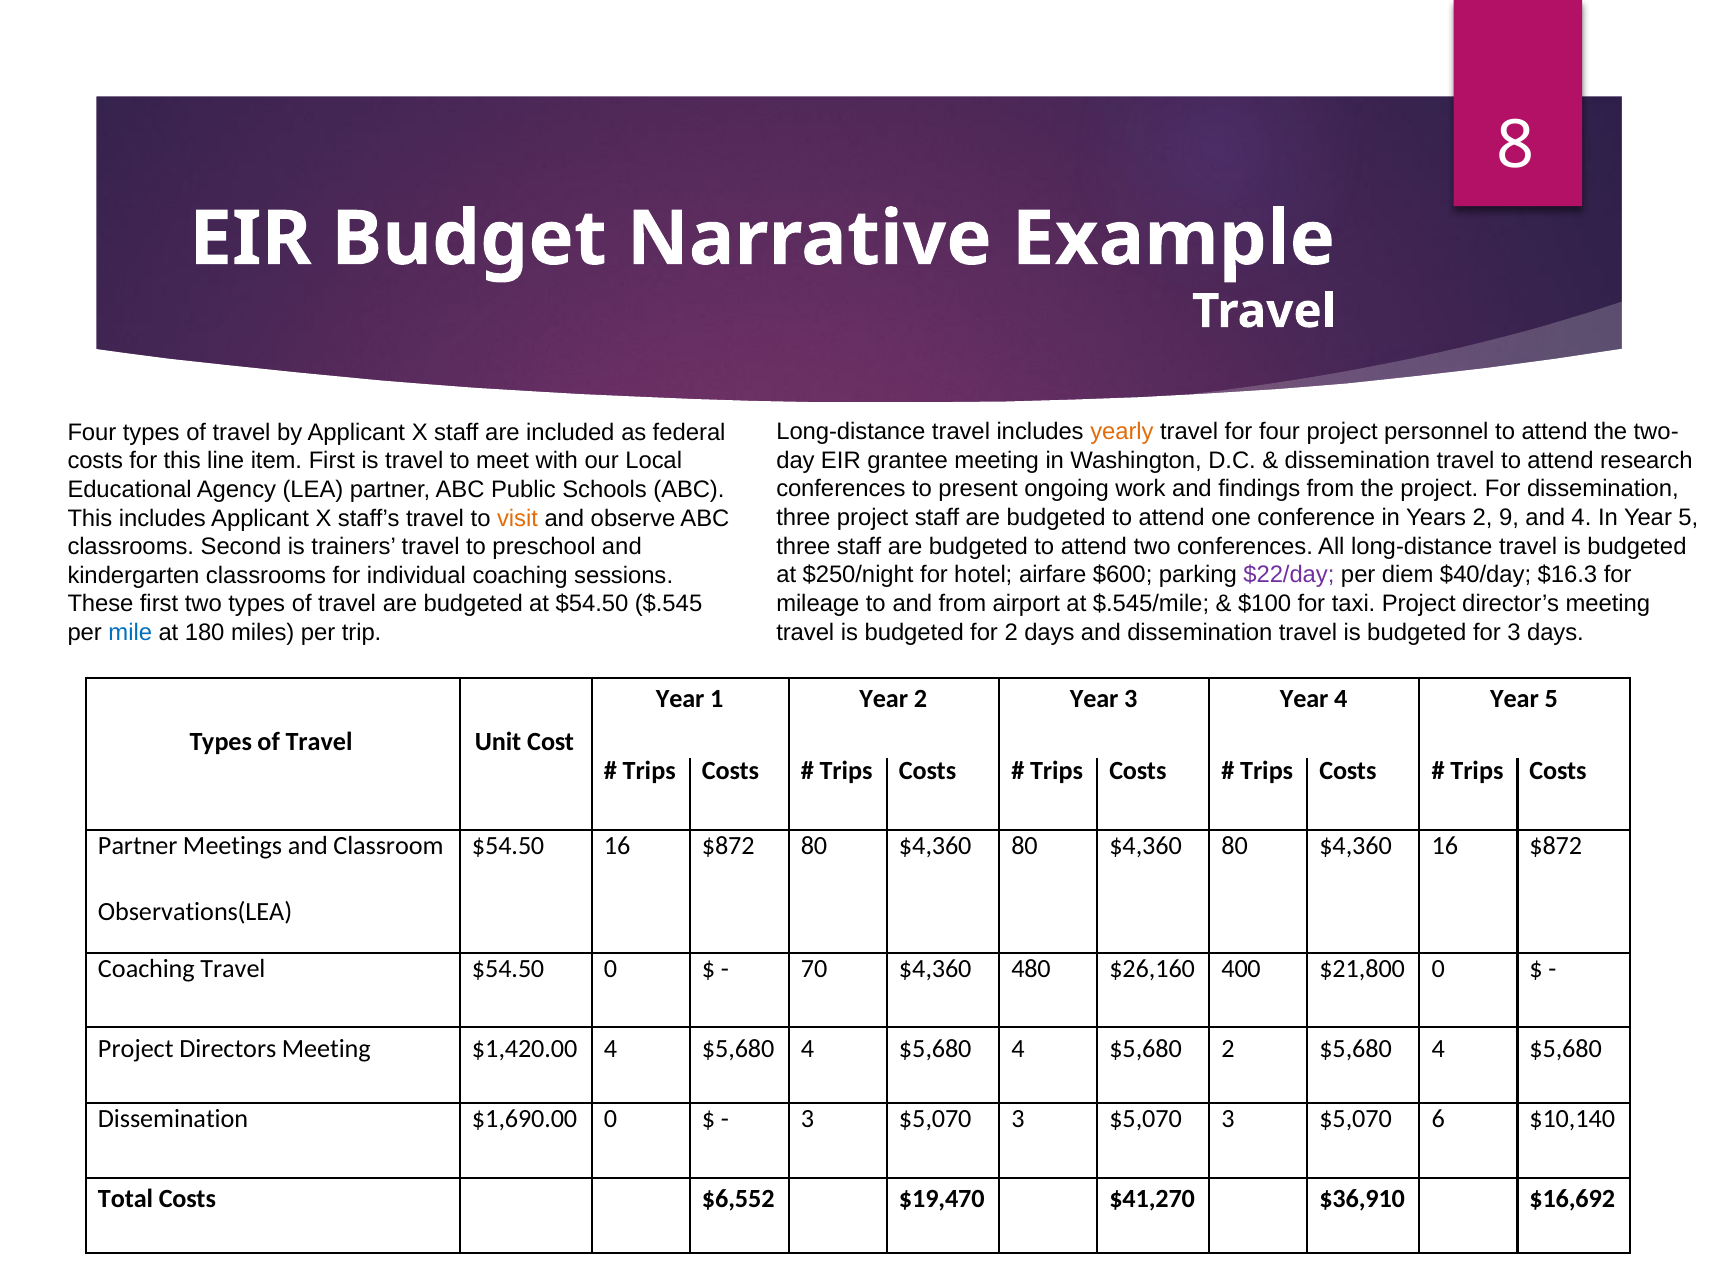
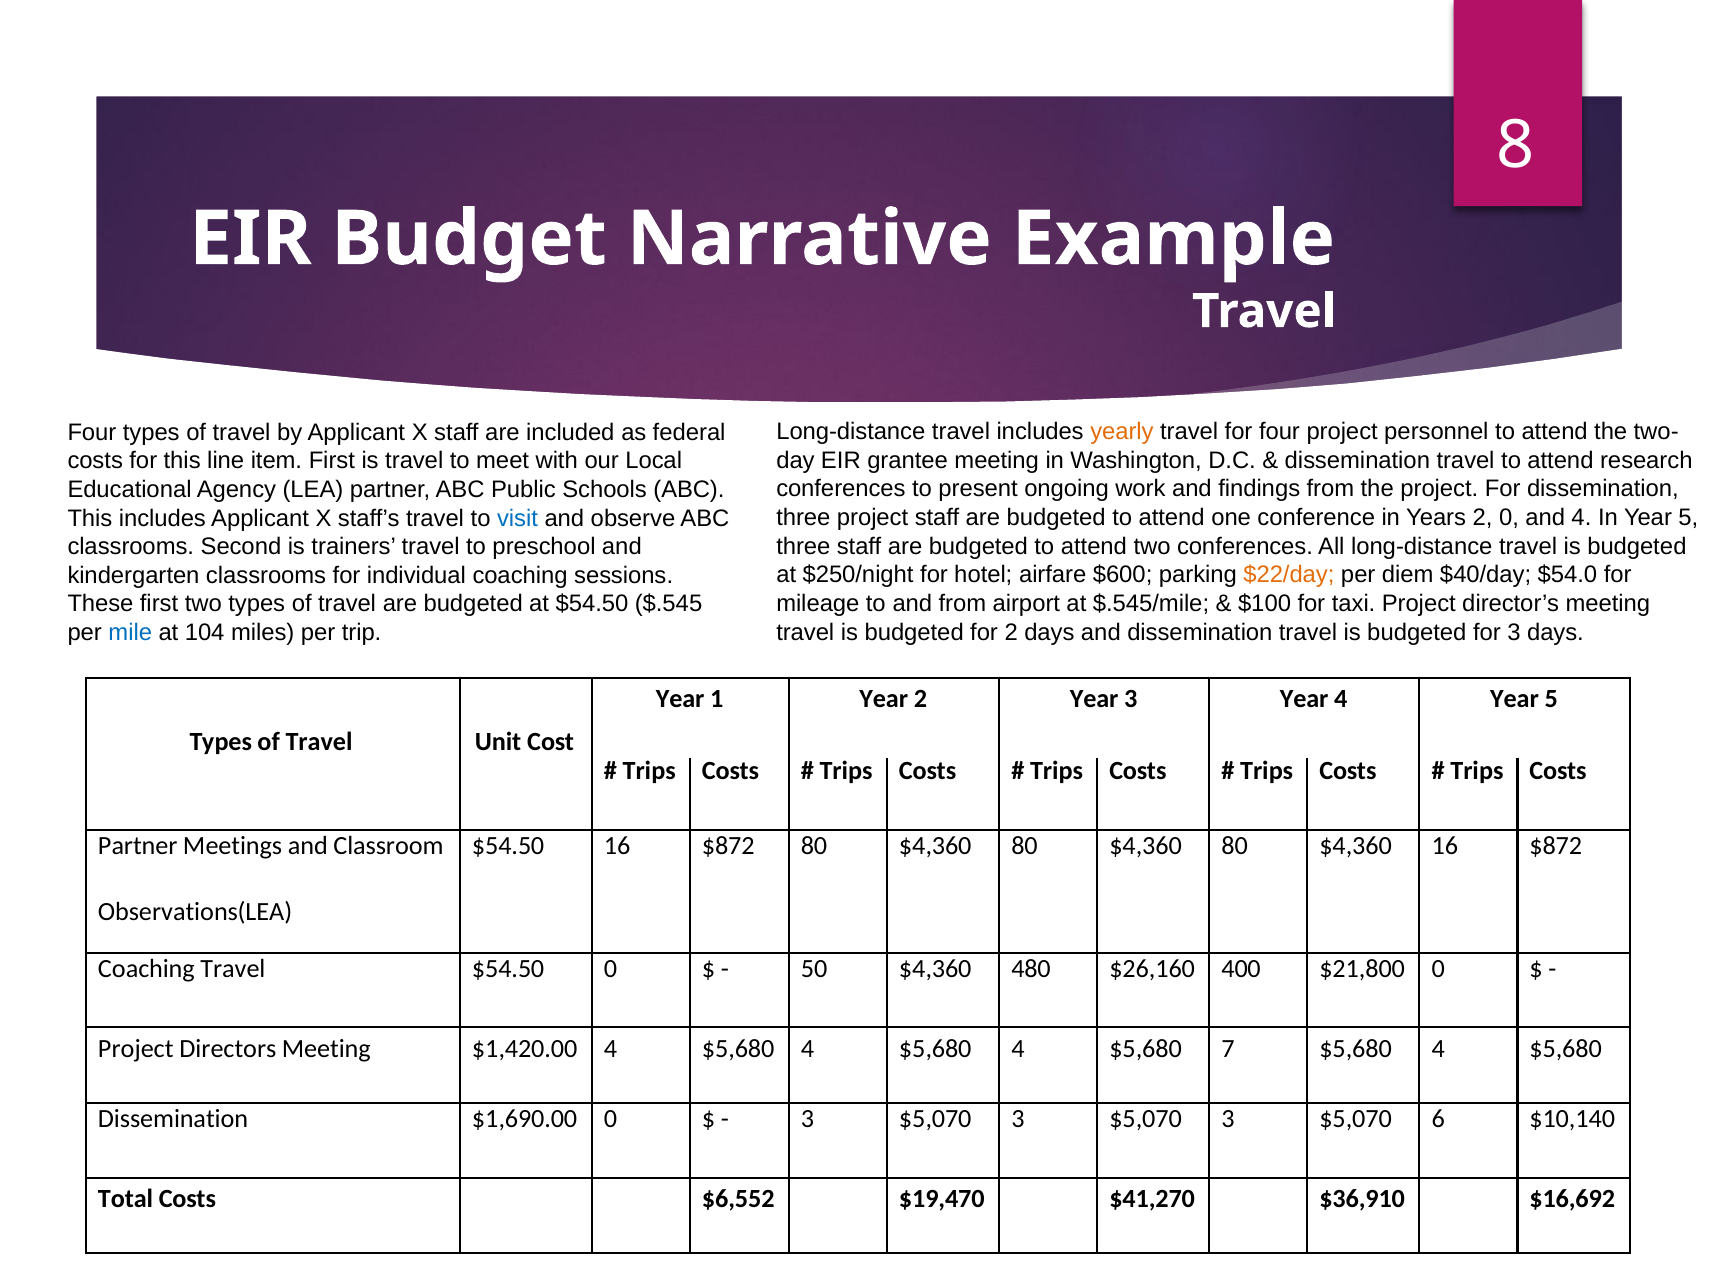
2 9: 9 -> 0
visit colour: orange -> blue
$22/day colour: purple -> orange
$16.3: $16.3 -> $54.0
180: 180 -> 104
70: 70 -> 50
$5,680 2: 2 -> 7
